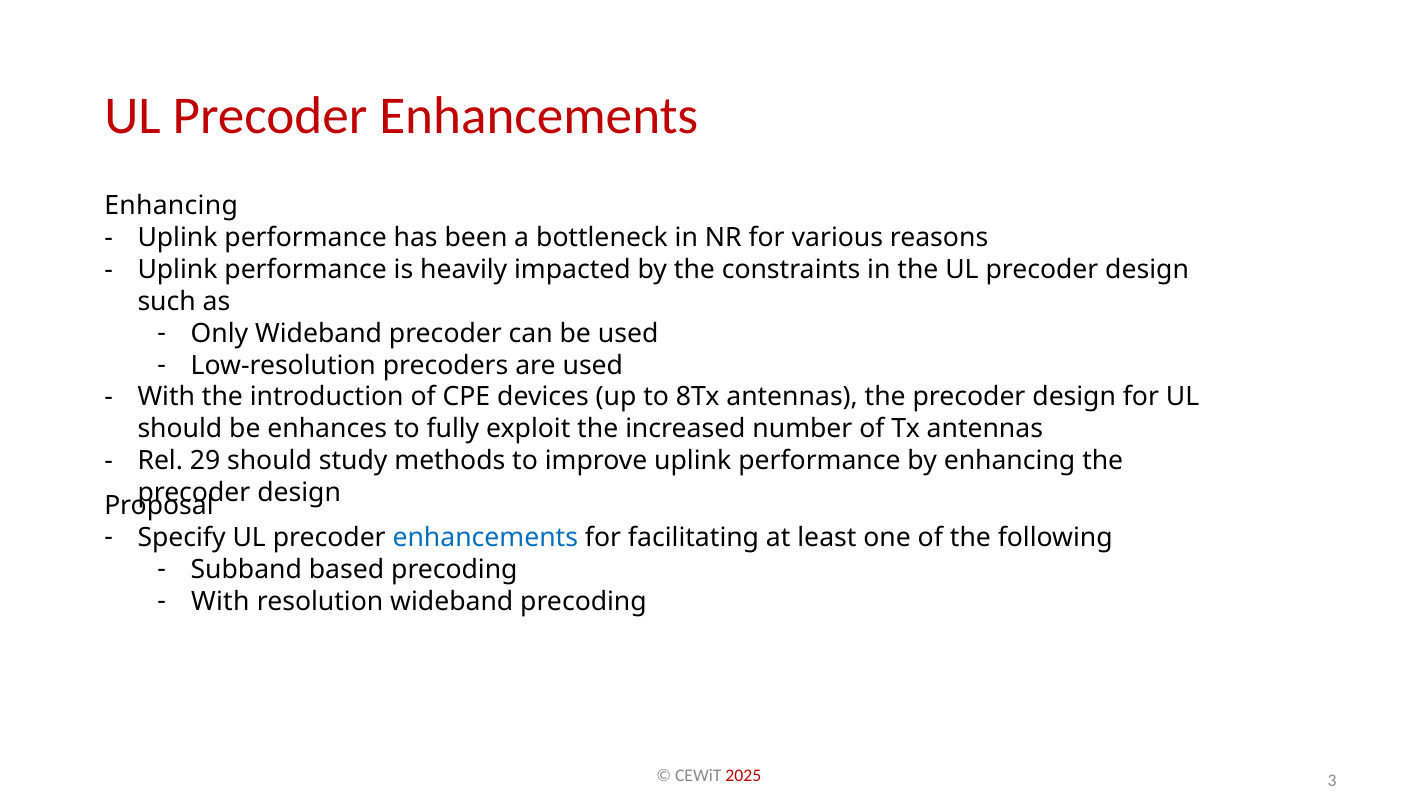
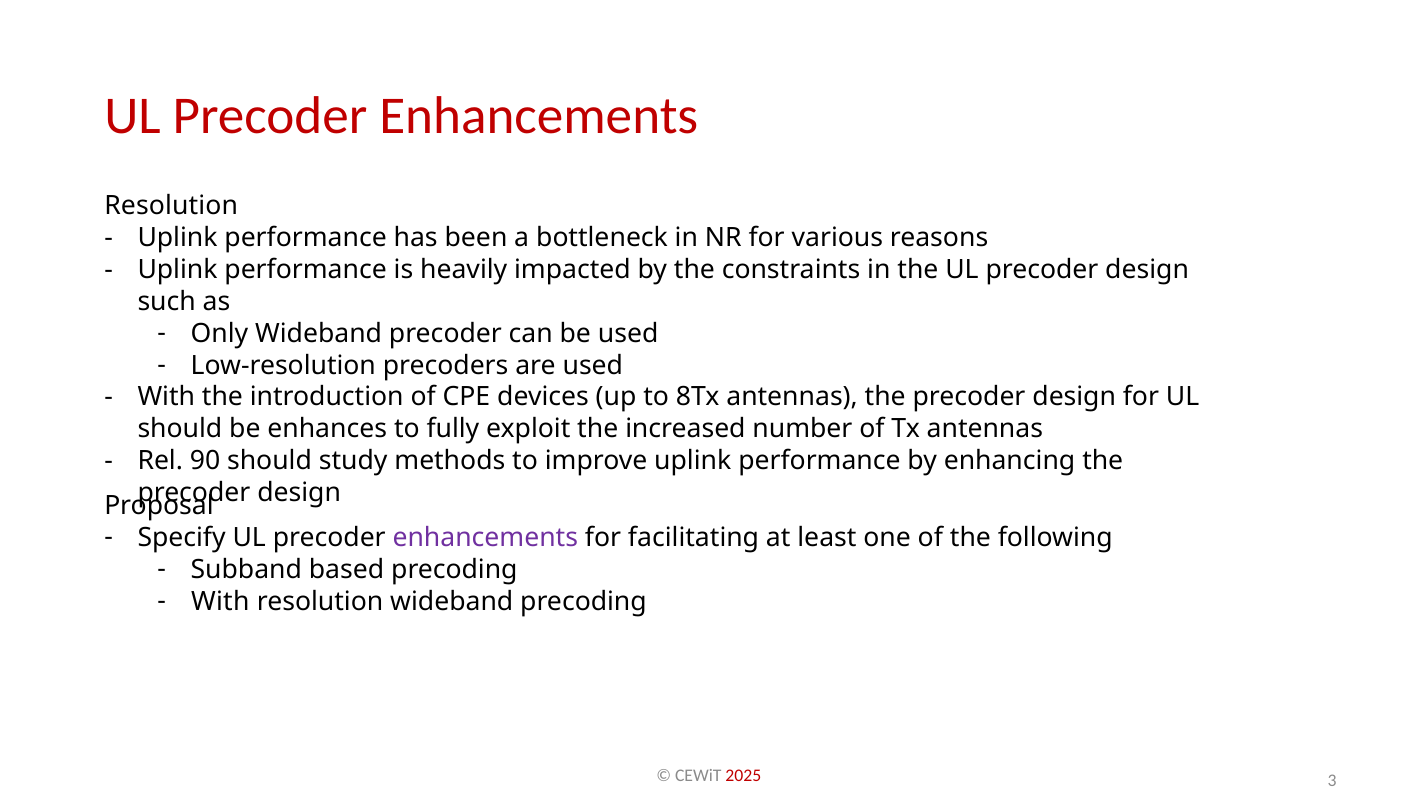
Enhancing at (171, 206): Enhancing -> Resolution
29: 29 -> 90
enhancements at (485, 538) colour: blue -> purple
